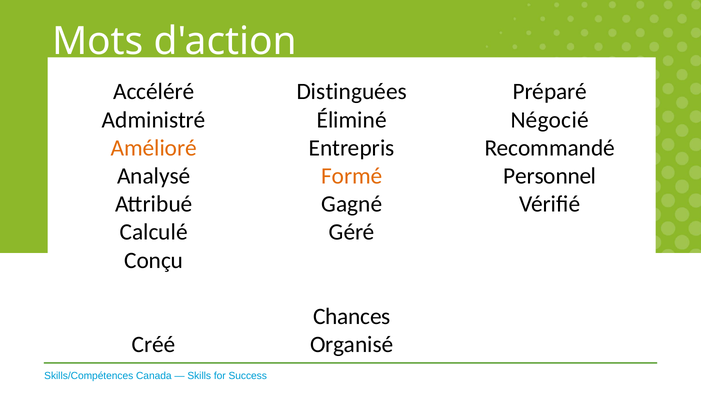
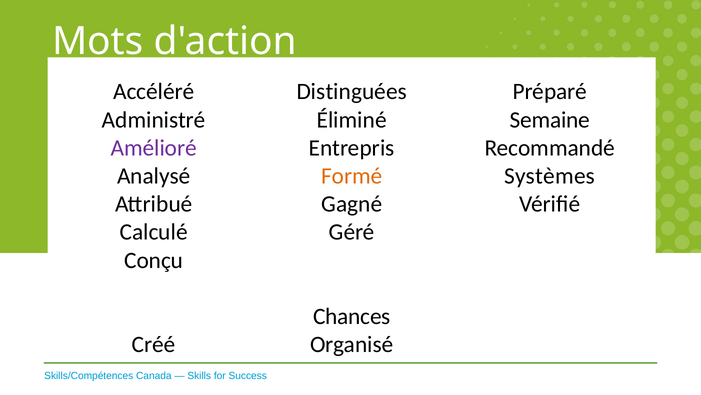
Négocié: Négocié -> Semaine
Amélioré colour: orange -> purple
Personnel: Personnel -> Systèmes
